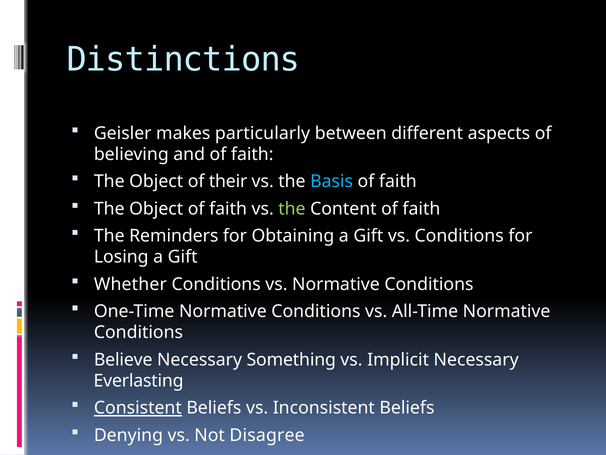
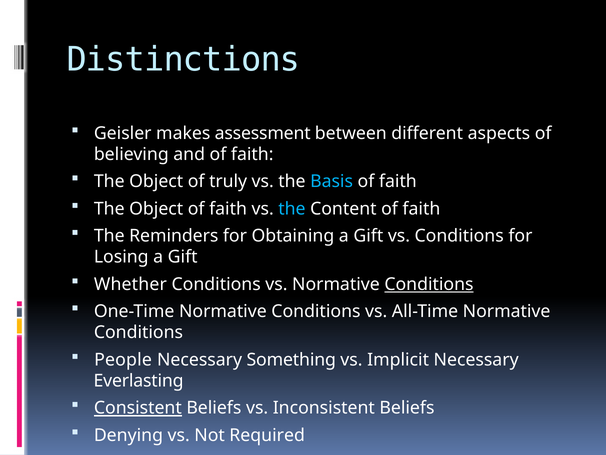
particularly: particularly -> assessment
their: their -> truly
the at (292, 209) colour: light green -> light blue
Conditions at (429, 284) underline: none -> present
Believe: Believe -> People
Disagree: Disagree -> Required
